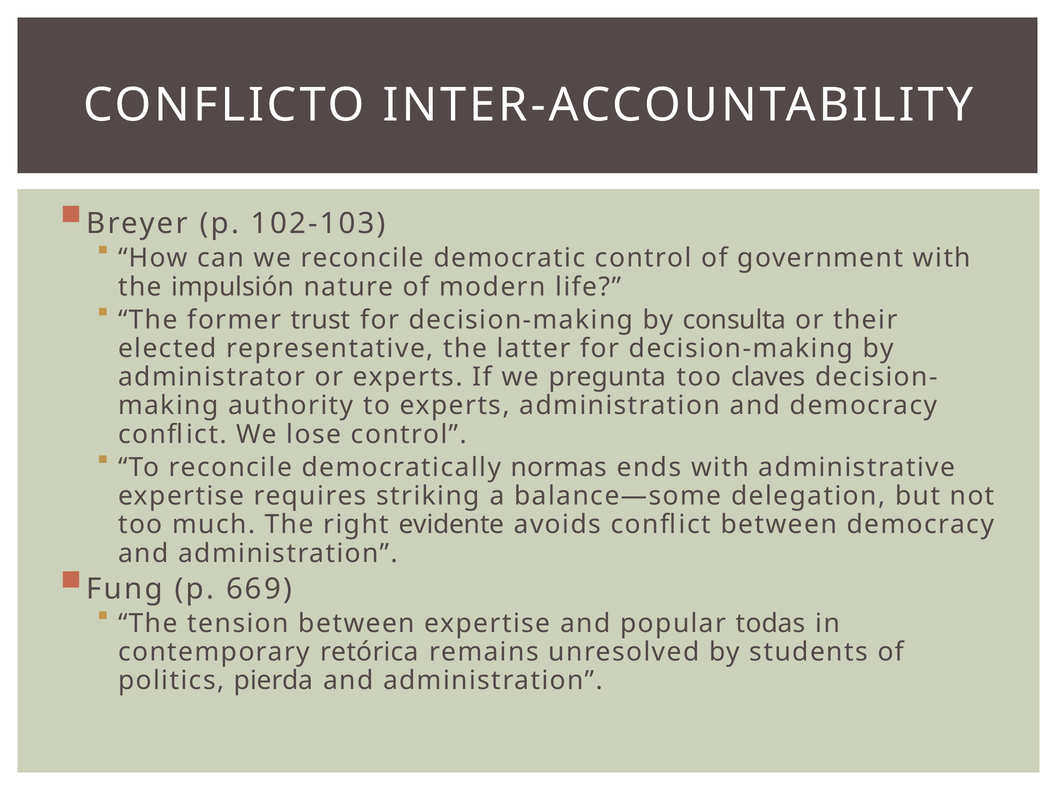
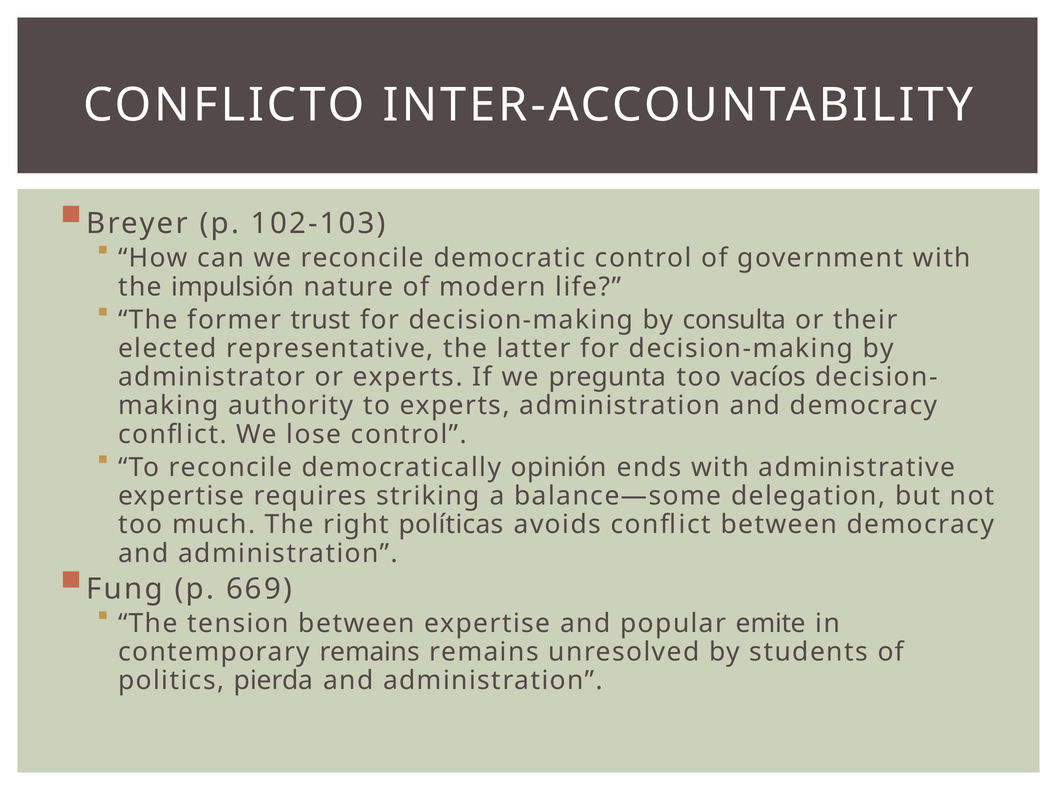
claves: claves -> vacíos
normas: normas -> opinión
evidente: evidente -> políticas
todas: todas -> emite
contemporary retórica: retórica -> remains
